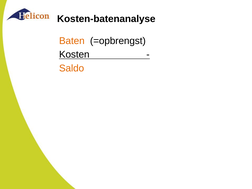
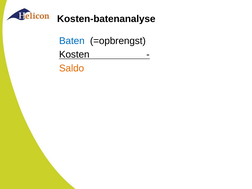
Baten colour: orange -> blue
